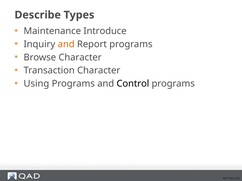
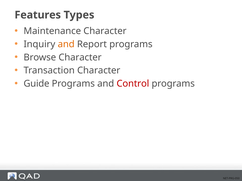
Describe: Describe -> Features
Maintenance Introduce: Introduce -> Character
Using: Using -> Guide
Control colour: black -> red
